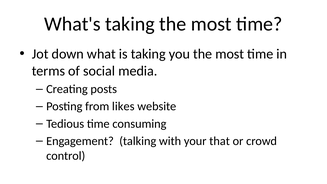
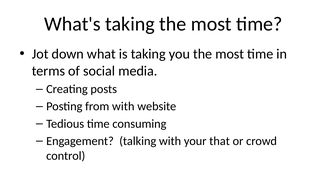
from likes: likes -> with
